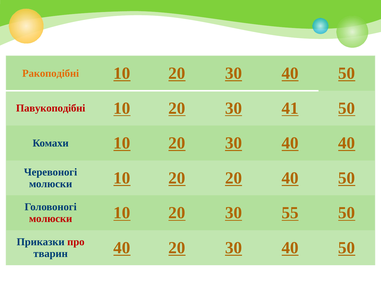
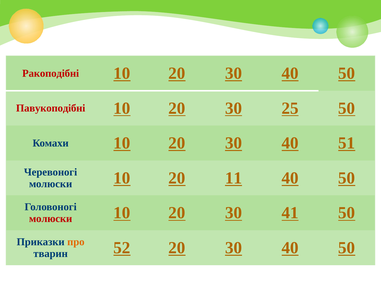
Ракоподібні colour: orange -> red
41: 41 -> 25
40 40: 40 -> 51
20 20: 20 -> 11
55: 55 -> 41
про colour: red -> orange
тварин 40: 40 -> 52
